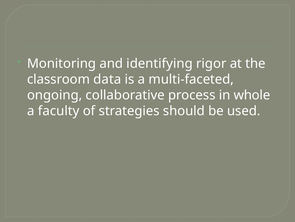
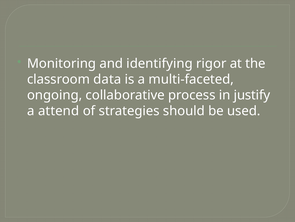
whole: whole -> justify
faculty: faculty -> attend
